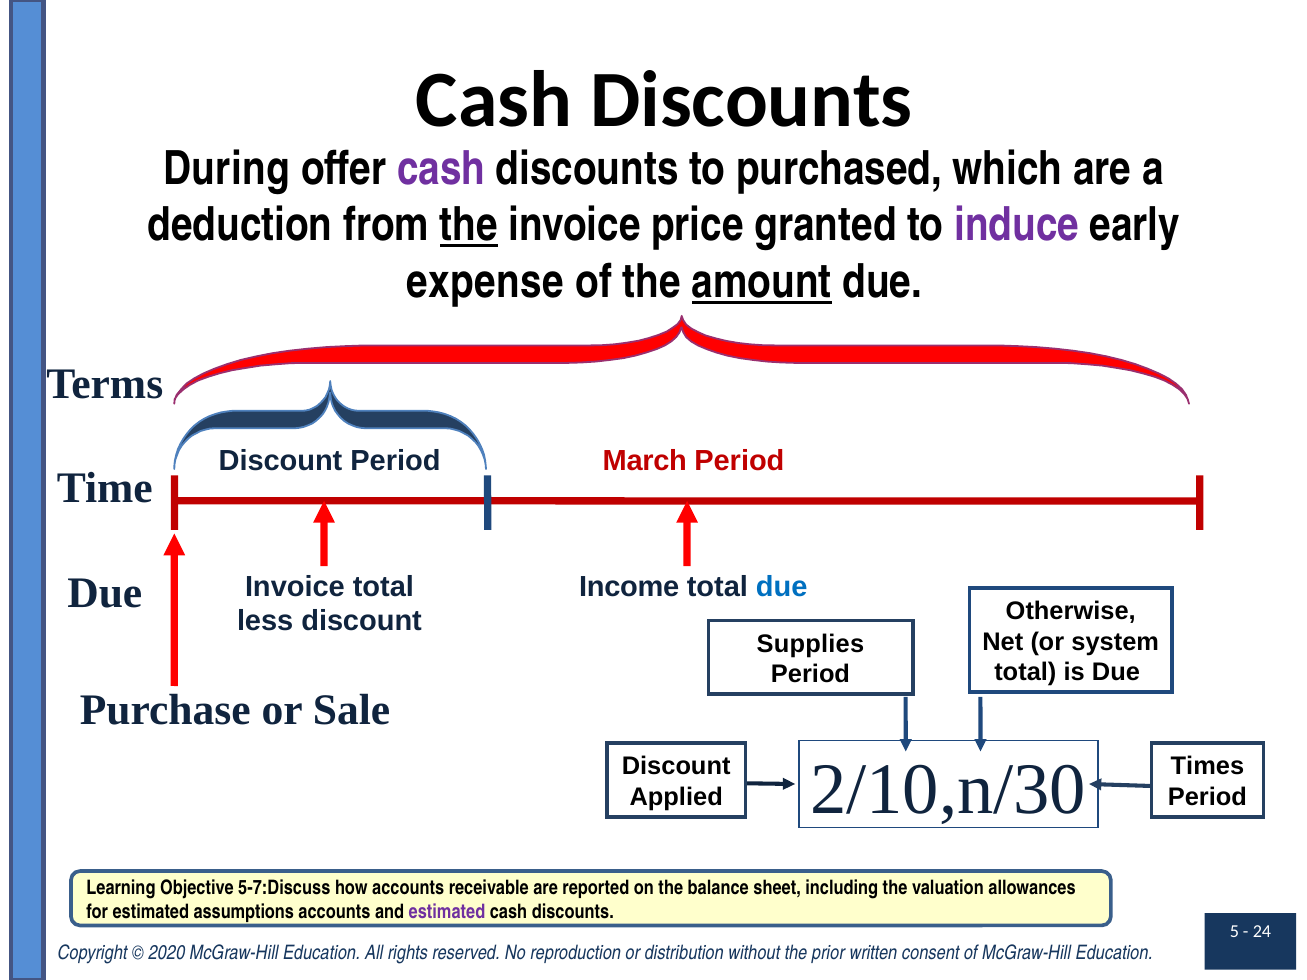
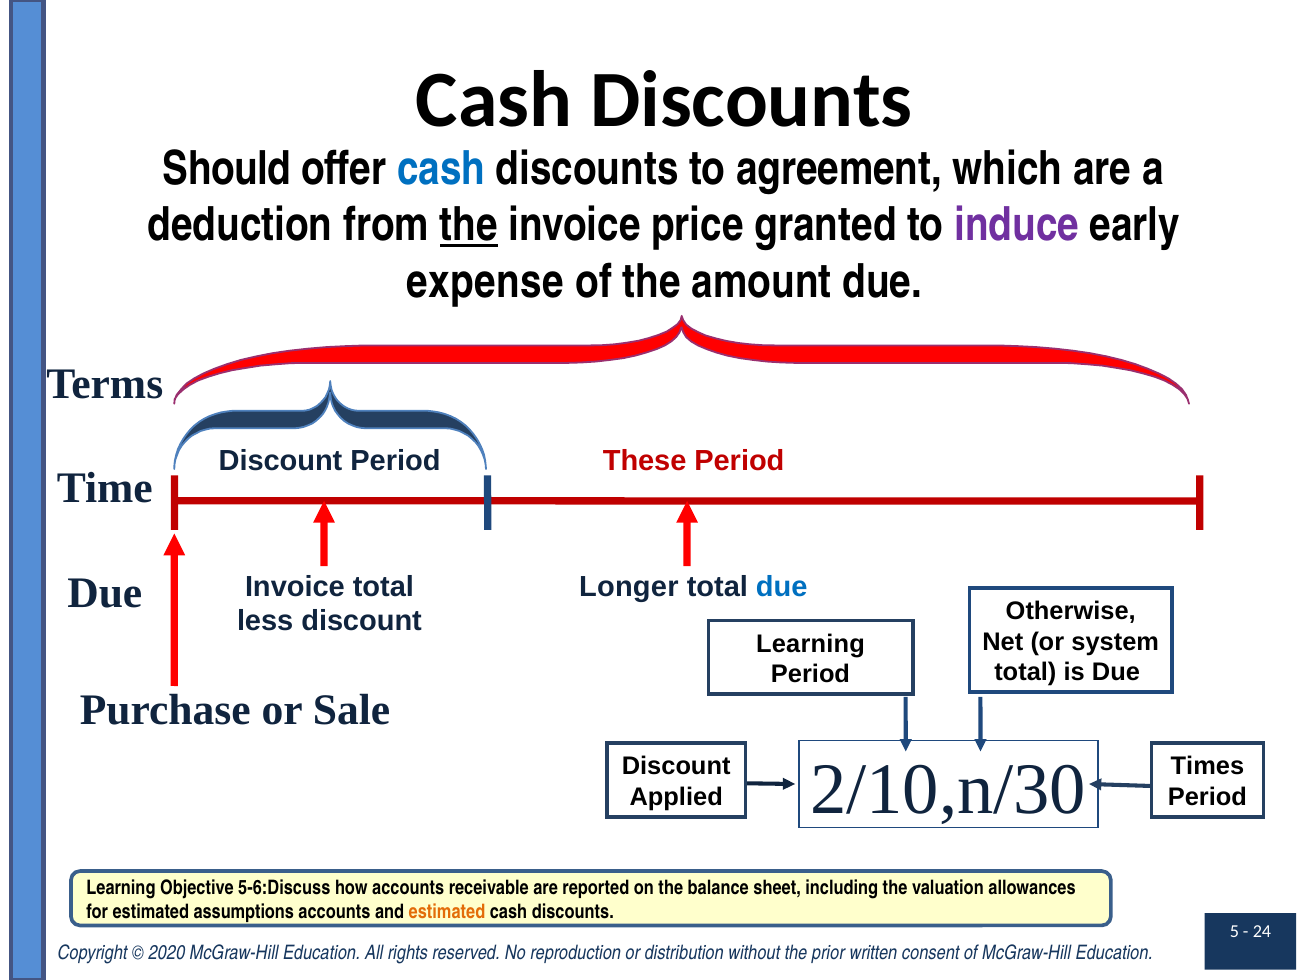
During: During -> Should
cash at (441, 169) colour: purple -> blue
purchased: purchased -> agreement
amount underline: present -> none
March: March -> These
Income: Income -> Longer
Supplies at (810, 644): Supplies -> Learning
5-7:Discuss: 5-7:Discuss -> 5-6:Discuss
estimated at (447, 912) colour: purple -> orange
